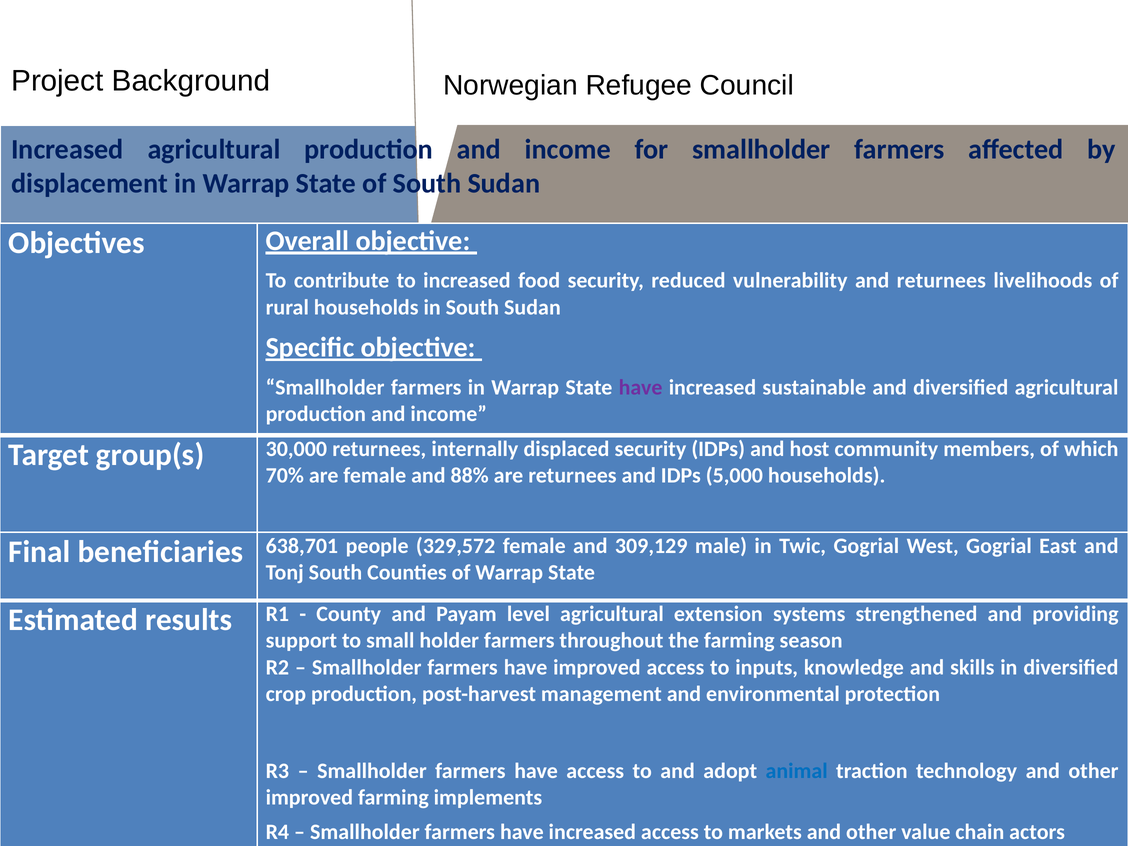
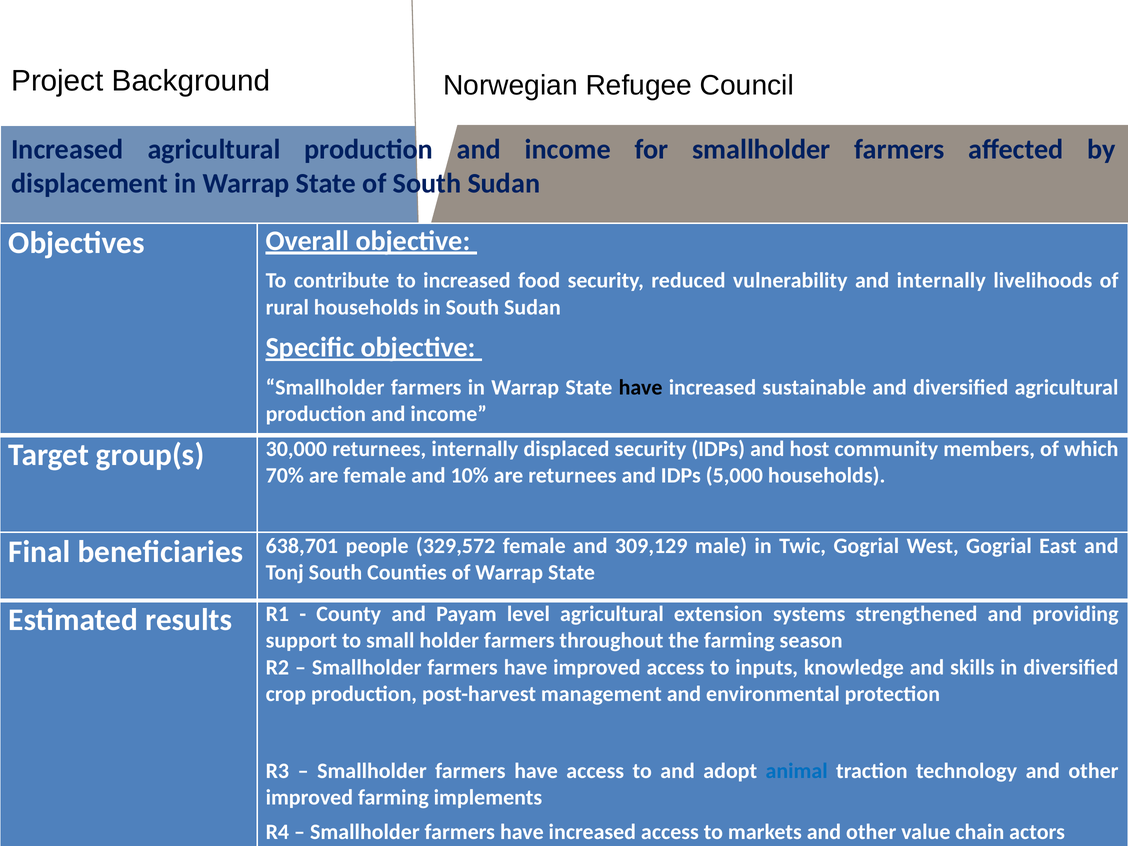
and returnees: returnees -> internally
have at (641, 387) colour: purple -> black
88%: 88% -> 10%
